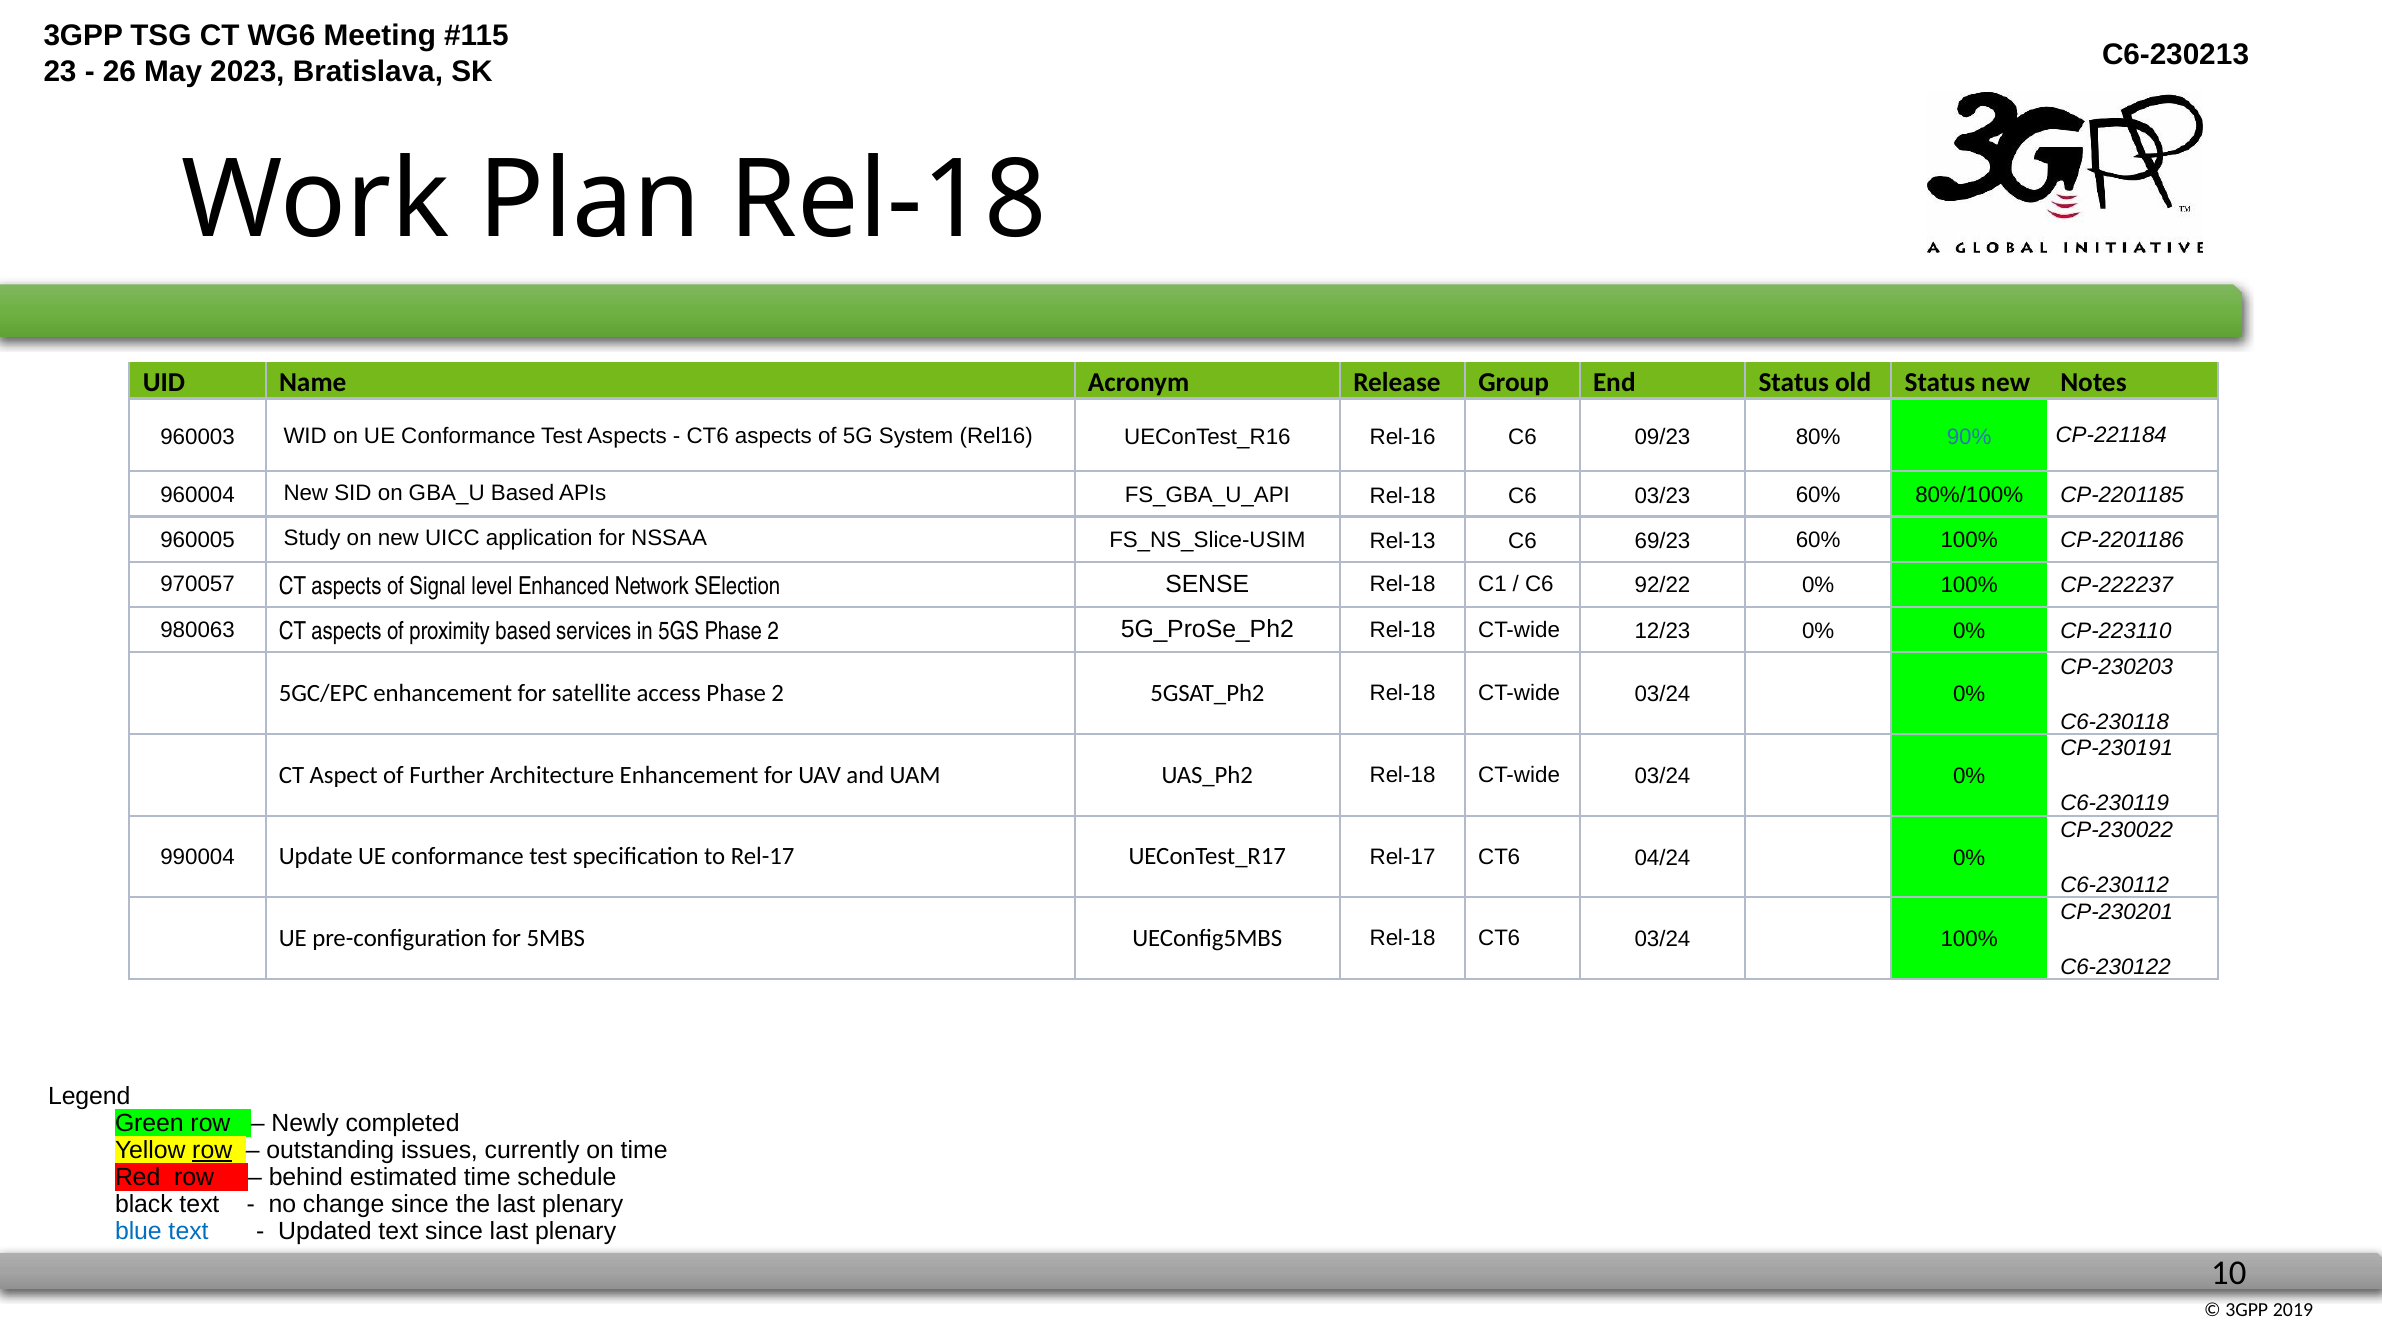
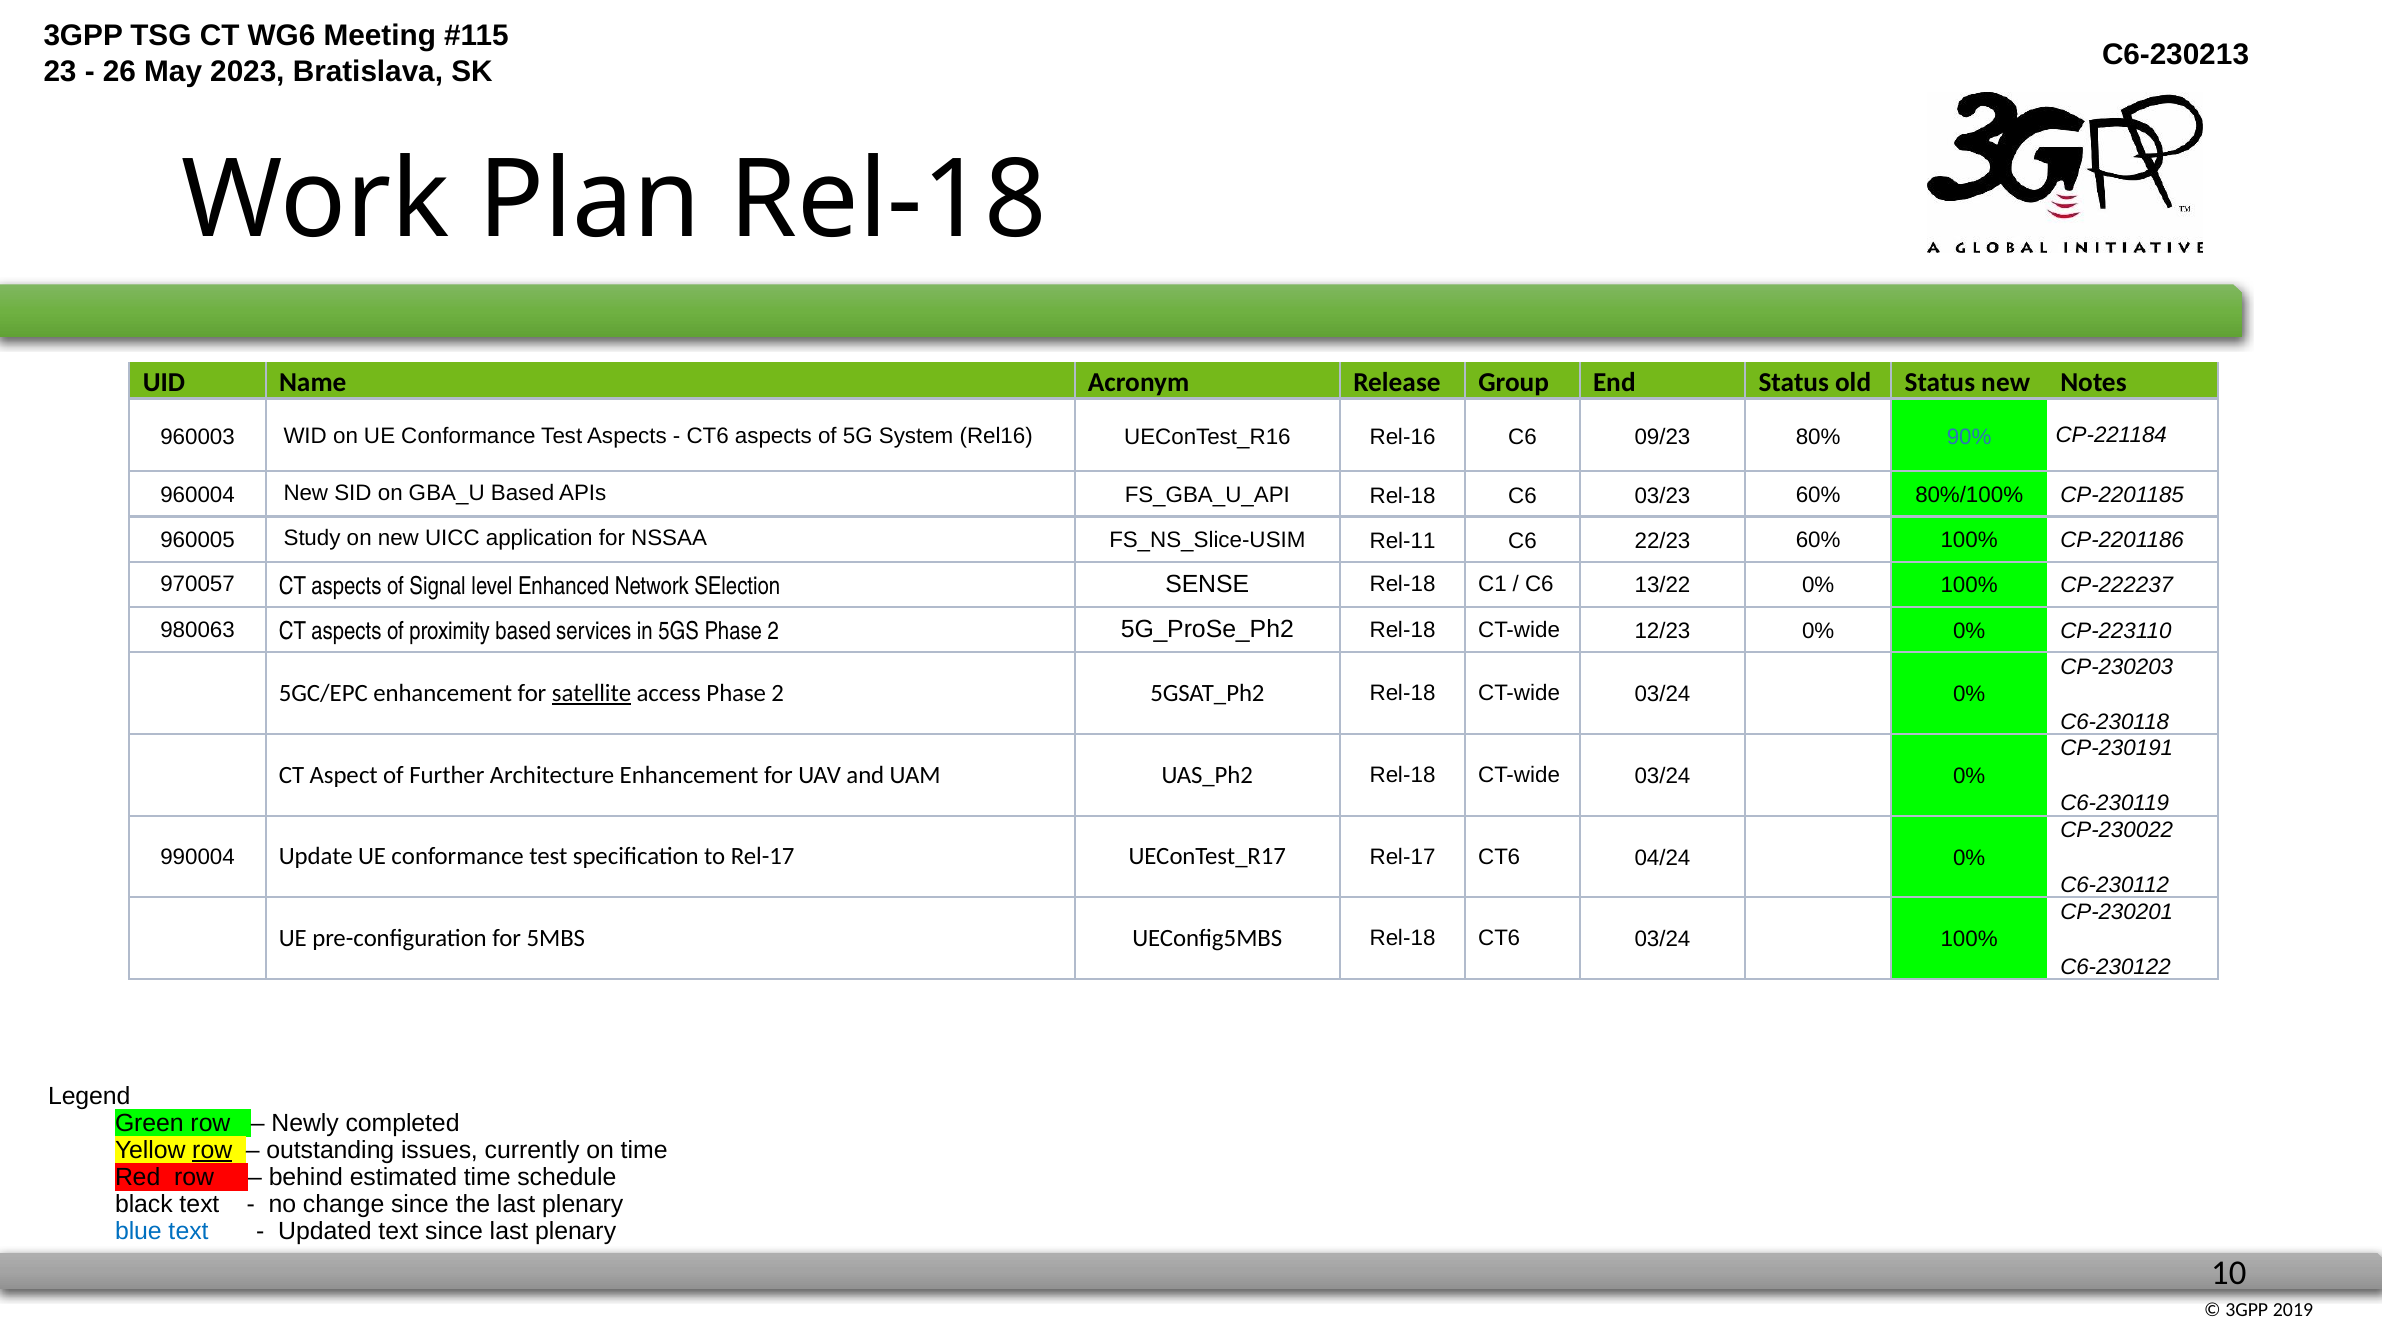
Rel-13: Rel-13 -> Rel-11
69/23: 69/23 -> 22/23
92/22: 92/22 -> 13/22
satellite underline: none -> present
